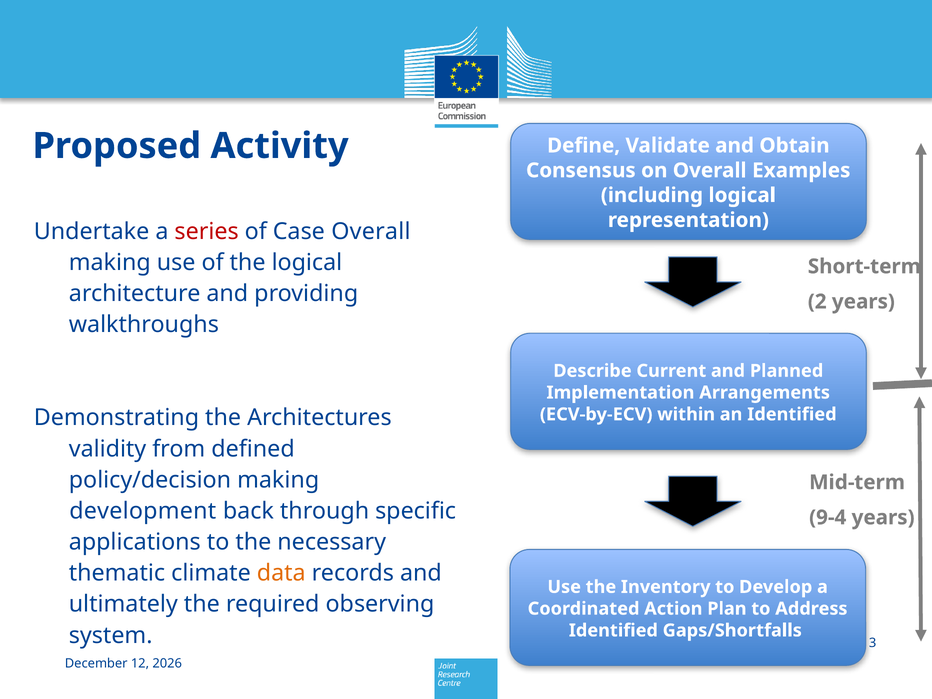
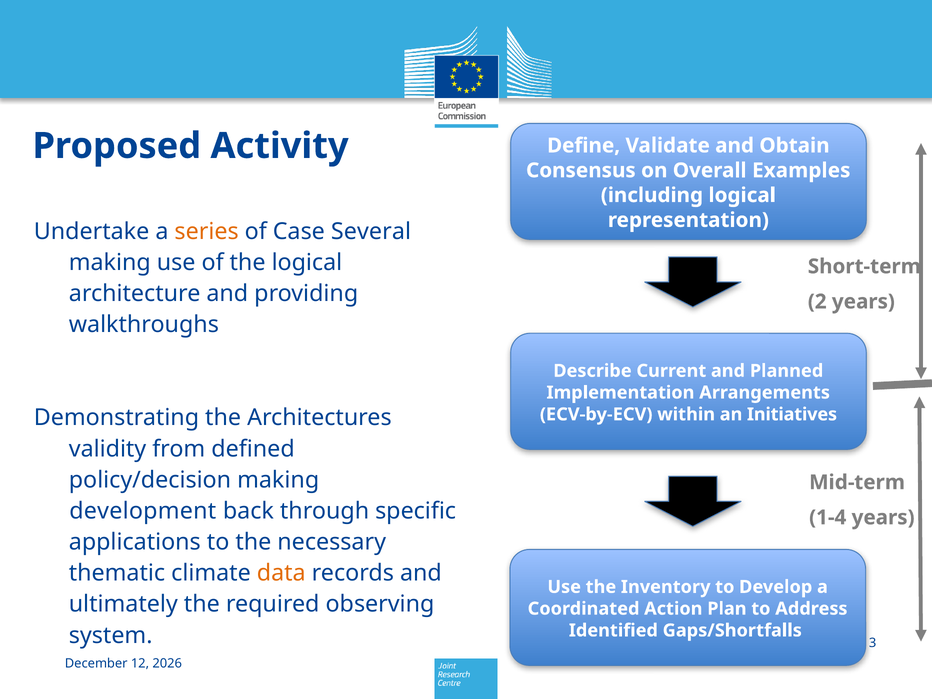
series colour: red -> orange
Case Overall: Overall -> Several
an Identified: Identified -> Initiatives
9-4: 9-4 -> 1-4
